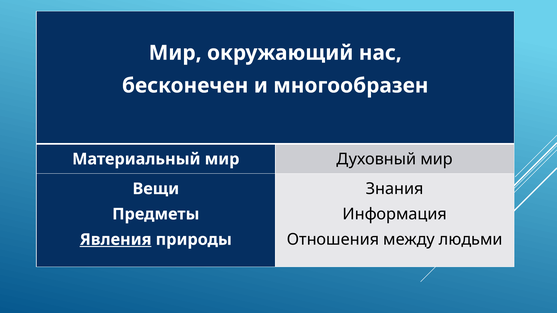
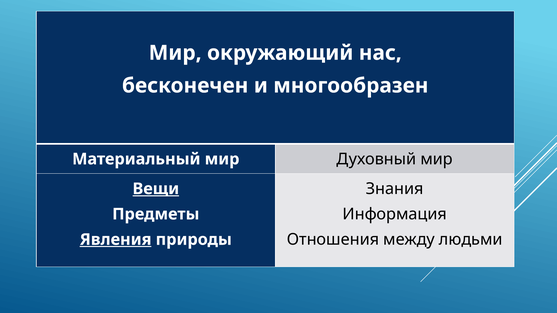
Вещи underline: none -> present
